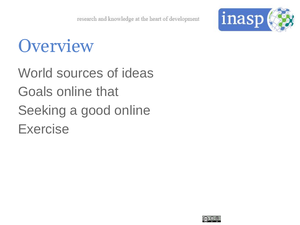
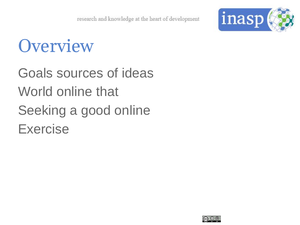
World: World -> Goals
Goals: Goals -> World
